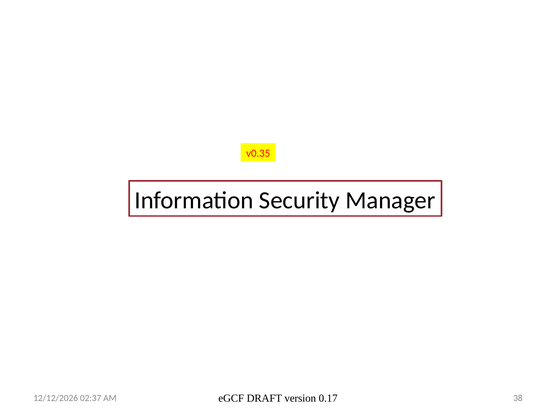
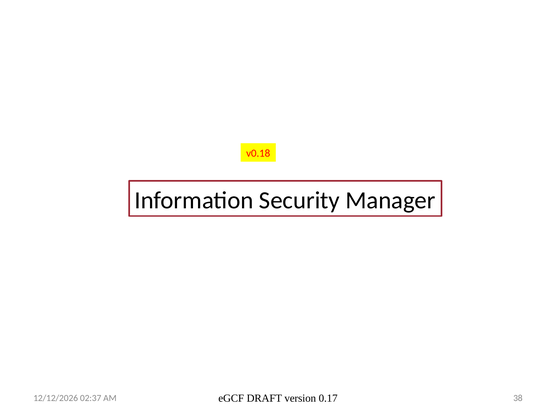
v0.35: v0.35 -> v0.18
